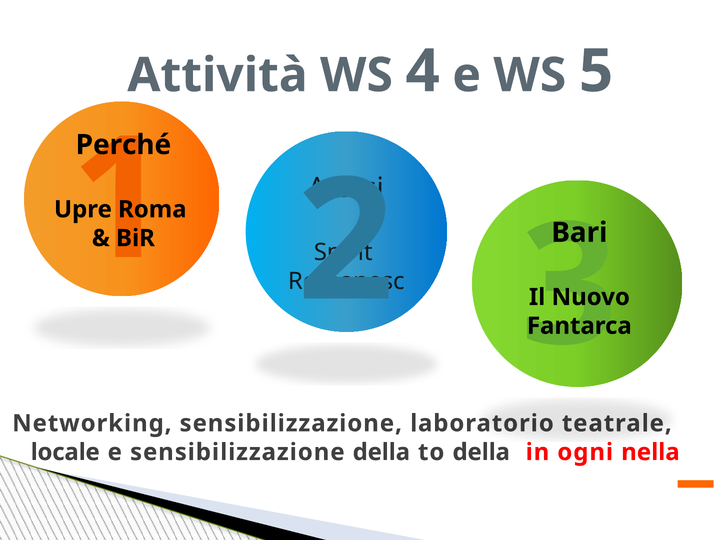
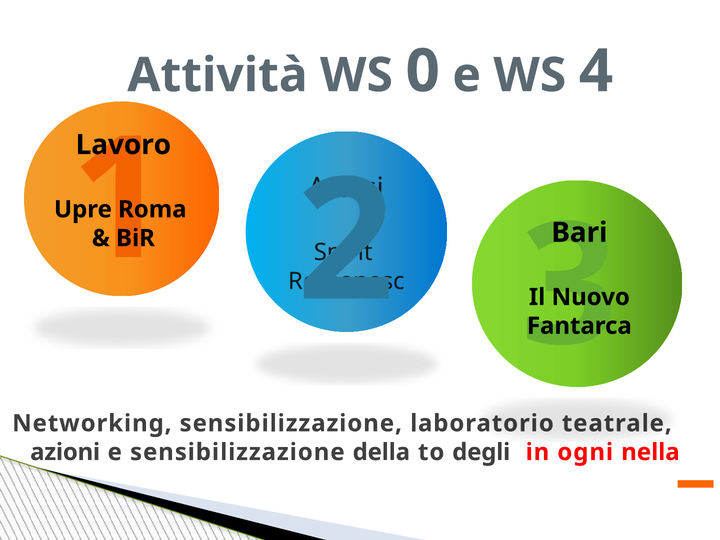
4: 4 -> 0
5: 5 -> 4
Perché: Perché -> Lavoro
locale: locale -> azioni
to della: della -> degli
